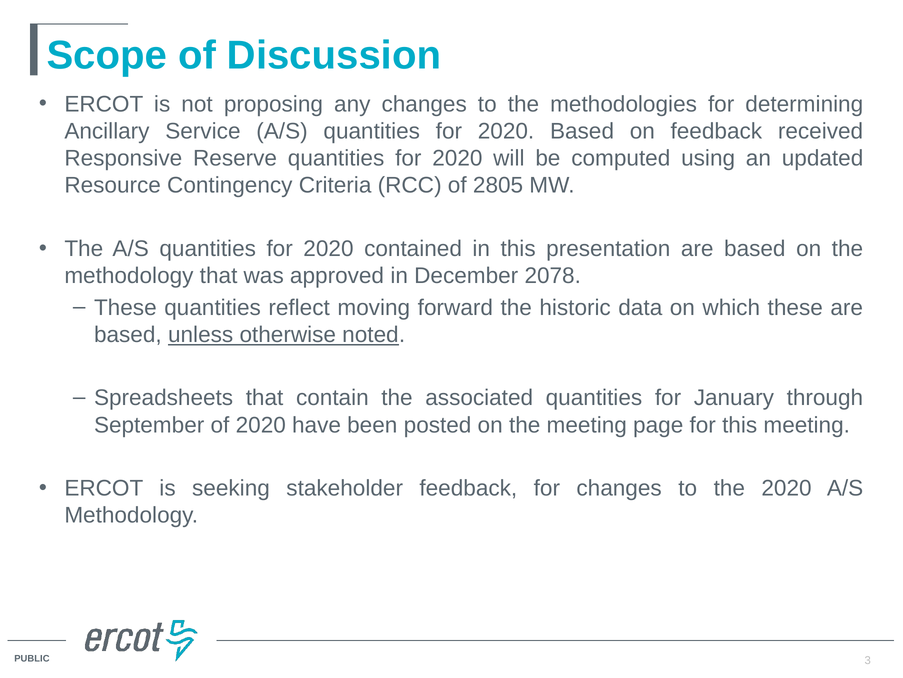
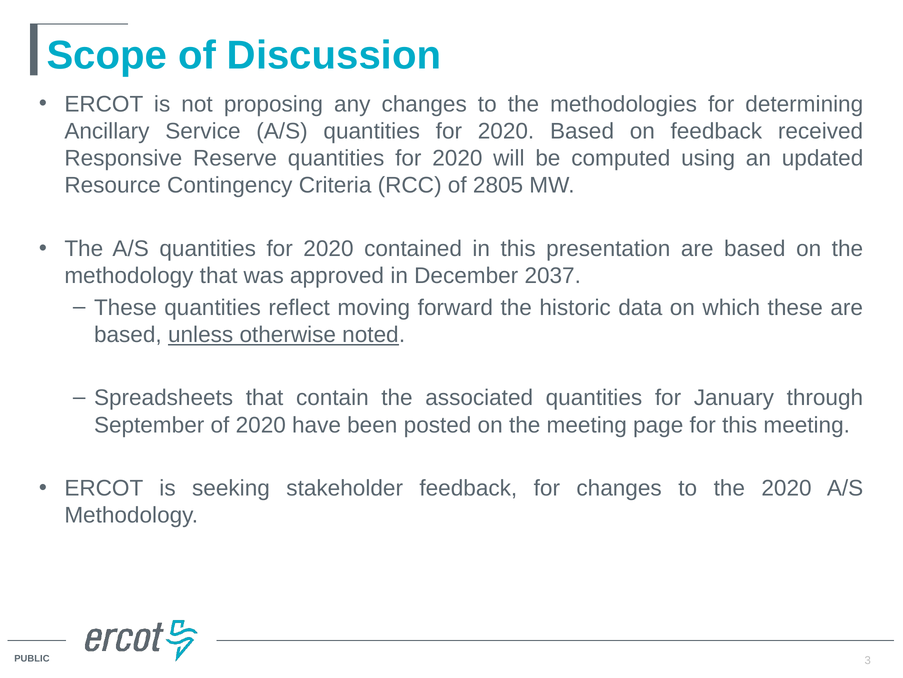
2078: 2078 -> 2037
